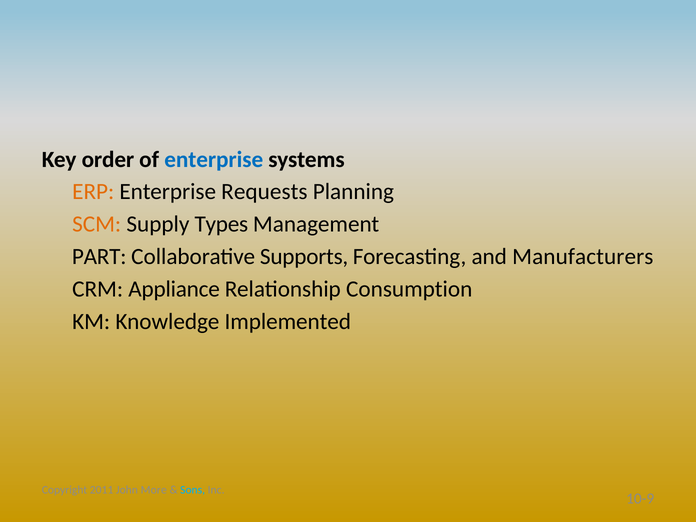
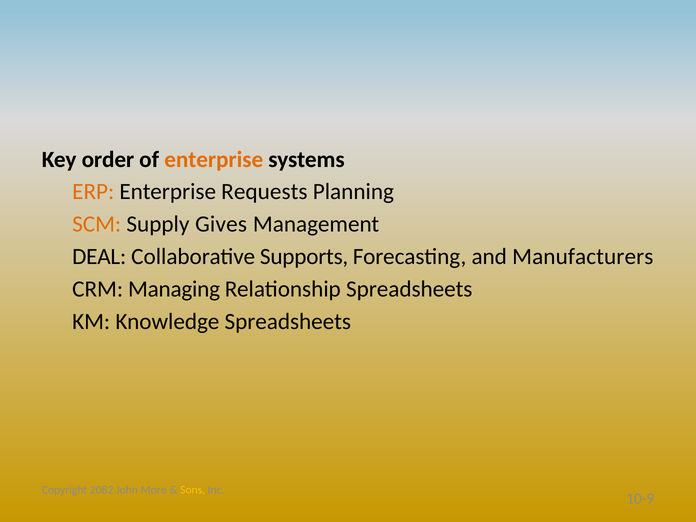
enterprise at (214, 159) colour: blue -> orange
Types: Types -> Gives
PART: PART -> DEAL
Appliance: Appliance -> Managing
Relationship Consumption: Consumption -> Spreadsheets
Knowledge Implemented: Implemented -> Spreadsheets
2011: 2011 -> 2082
Sons colour: light blue -> yellow
